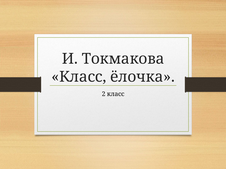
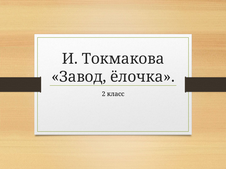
Класс at (79, 77): Класс -> Завод
